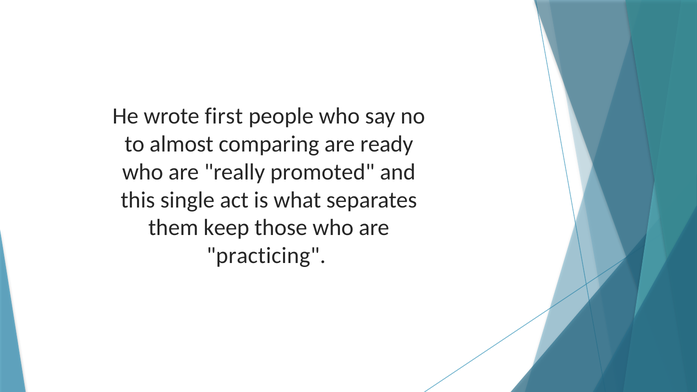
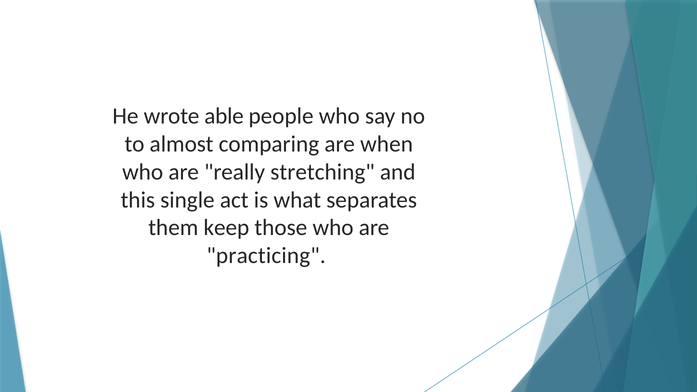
first: first -> able
ready: ready -> when
promoted: promoted -> stretching
